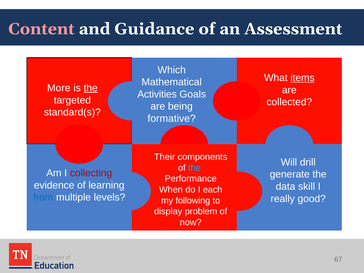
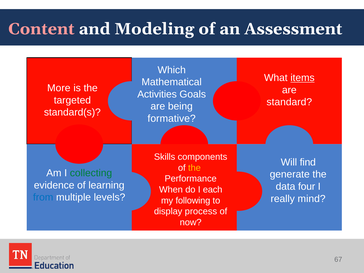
Guidance: Guidance -> Modeling
the at (91, 88) underline: present -> none
collected: collected -> standard
Their: Their -> Skills
drill: drill -> find
the at (194, 168) colour: light blue -> yellow
collecting colour: red -> green
skill: skill -> four
good: good -> mind
problem: problem -> process
